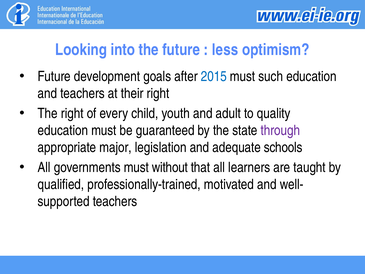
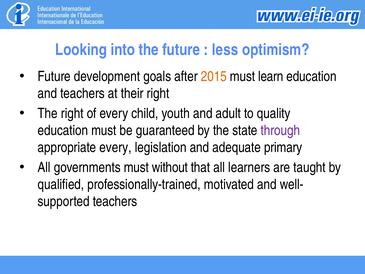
2015 colour: blue -> orange
such: such -> learn
appropriate major: major -> every
schools: schools -> primary
